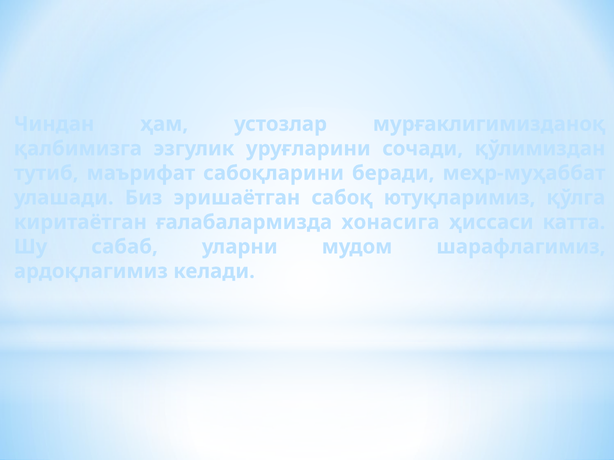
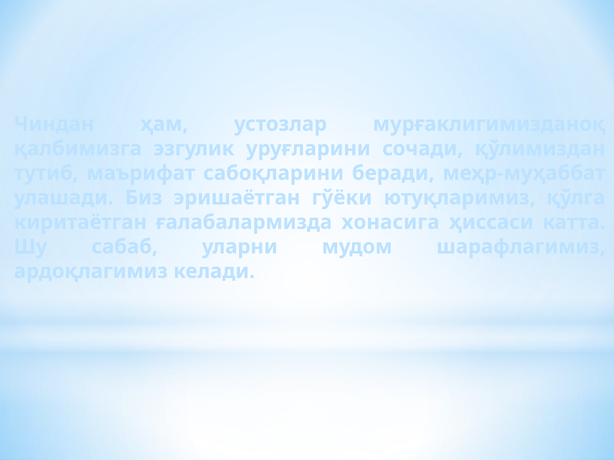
сабоқ: сабоқ -> гўёки
